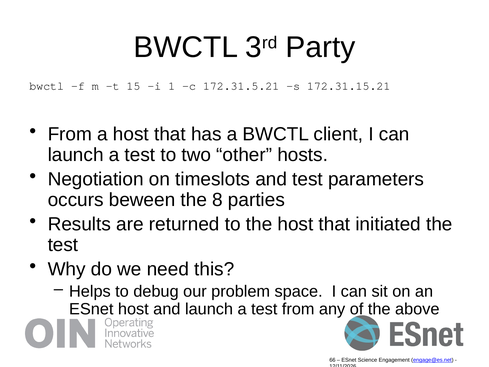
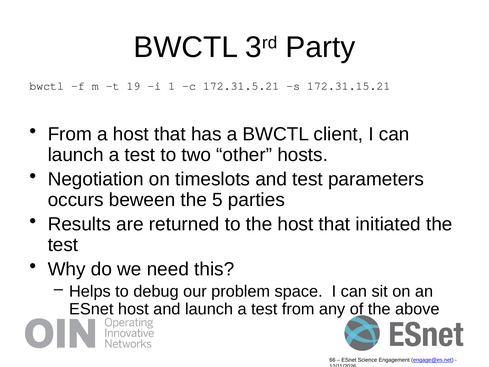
15: 15 -> 19
8: 8 -> 5
